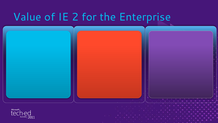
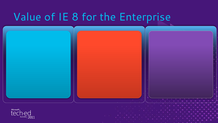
2: 2 -> 8
